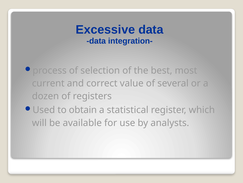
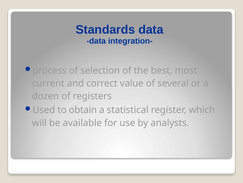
Excessive: Excessive -> Standards
